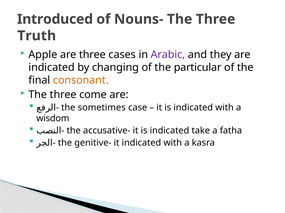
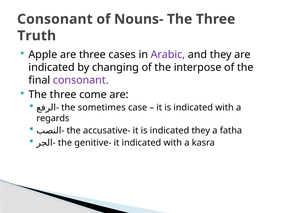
Introduced at (55, 19): Introduced -> Consonant
particular: particular -> interpose
consonant at (81, 80) colour: orange -> purple
wisdom: wisdom -> regards
indicated take: take -> they
